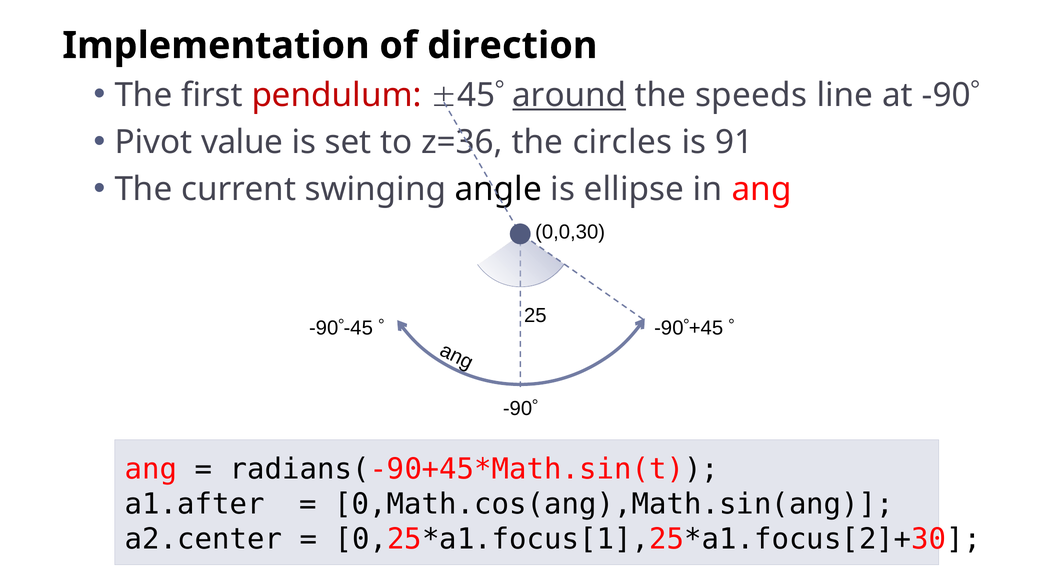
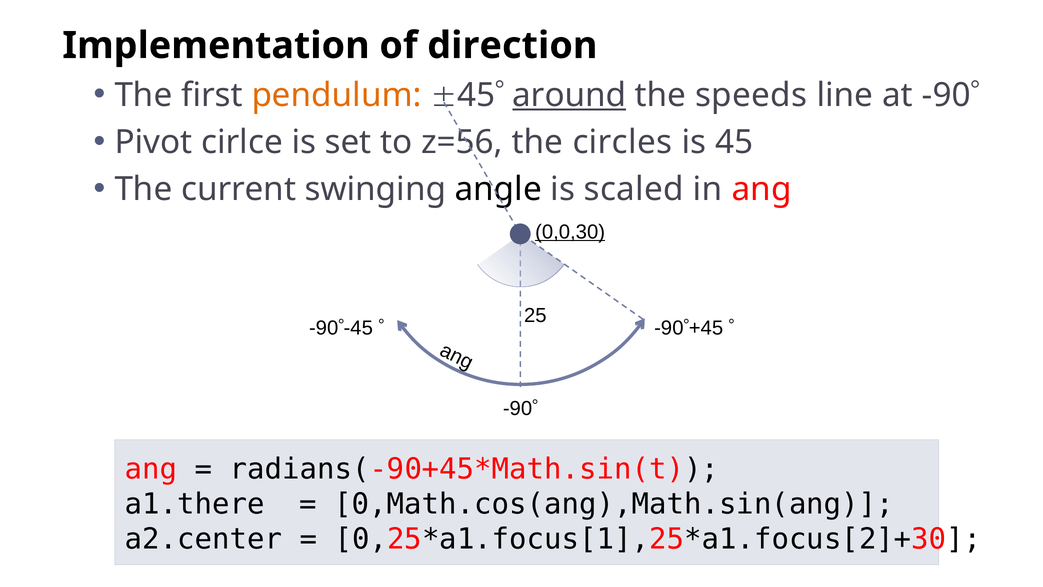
pendulum colour: red -> orange
value: value -> cirlce
z=36: z=36 -> z=56
91: 91 -> 45
ellipse: ellipse -> scaled
0,0,30 underline: none -> present
a1.after: a1.after -> a1.there
